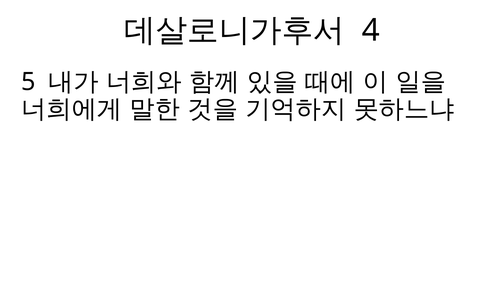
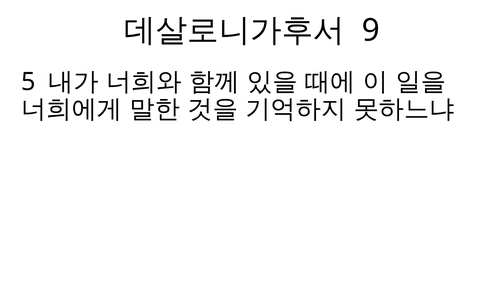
4: 4 -> 9
